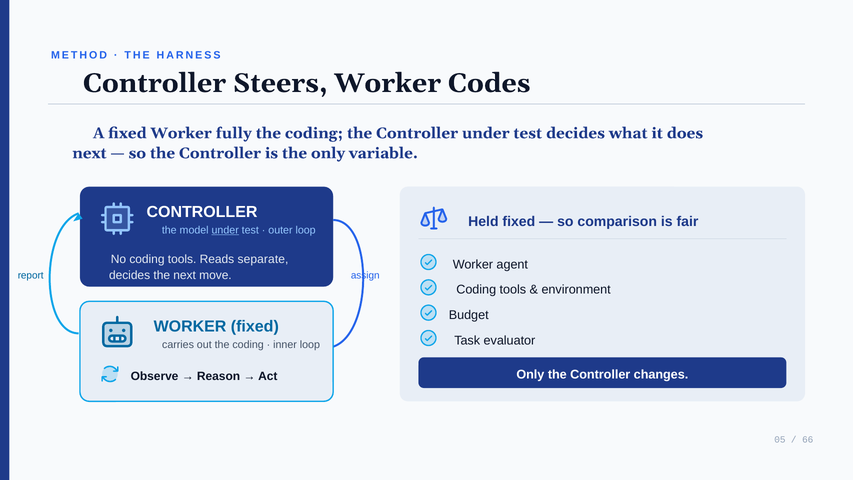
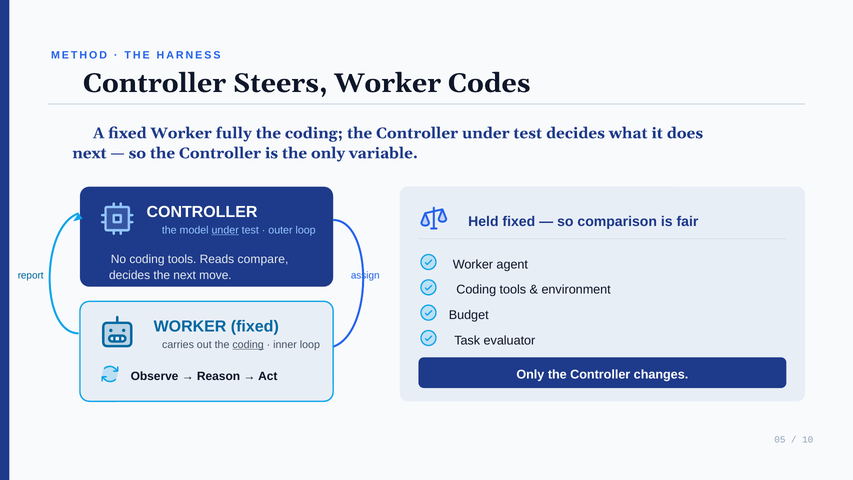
separate: separate -> compare
coding at (248, 345) underline: none -> present
66: 66 -> 10
